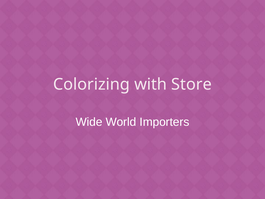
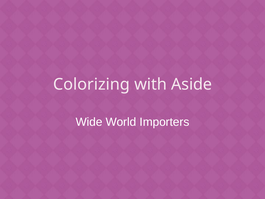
Store: Store -> Aside
